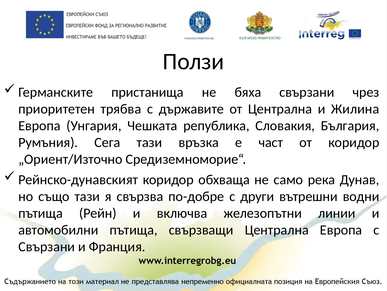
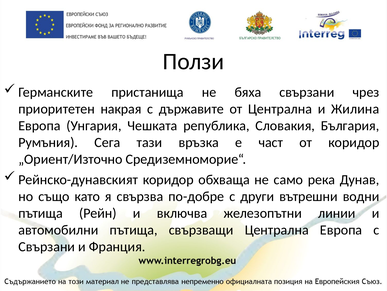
трябва: трябва -> накрая
също тази: тази -> като
